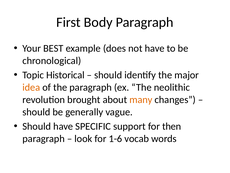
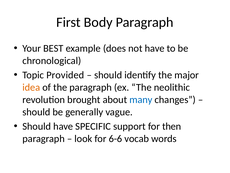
Historical: Historical -> Provided
many colour: orange -> blue
1-6: 1-6 -> 6-6
